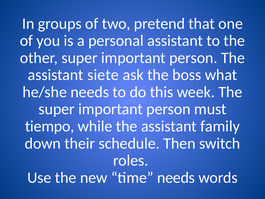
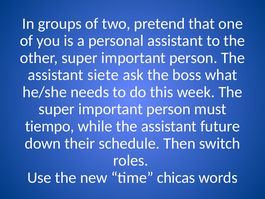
family: family -> future
time needs: needs -> chicas
